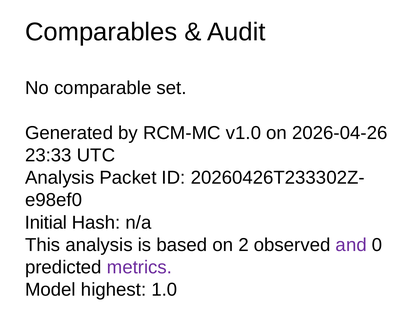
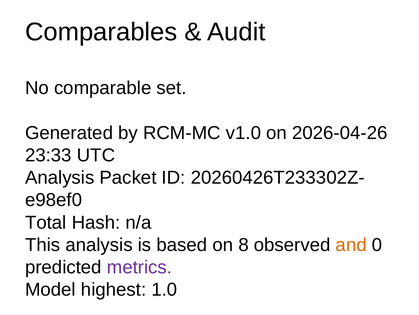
Initial: Initial -> Total
2: 2 -> 8
and colour: purple -> orange
